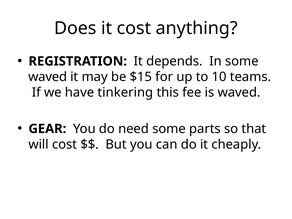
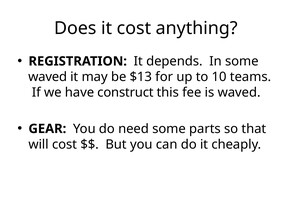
$15: $15 -> $13
tinkering: tinkering -> construct
